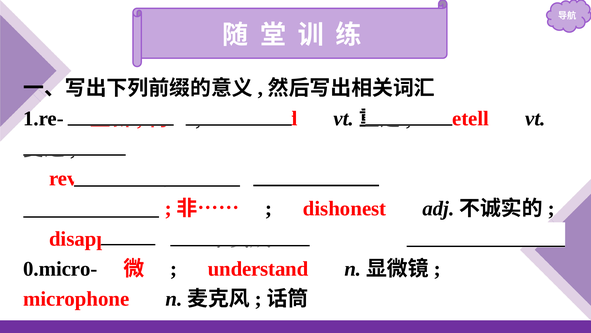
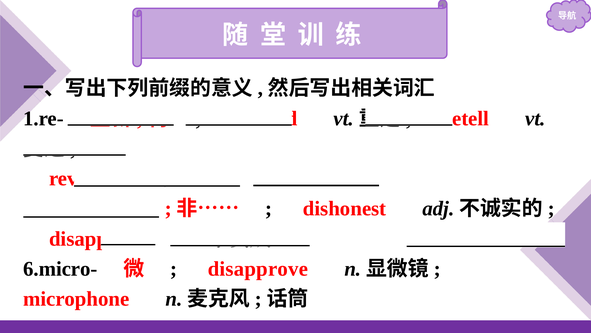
0.micro-: 0.micro- -> 6.micro-
understand at (258, 268): understand -> disapprove
